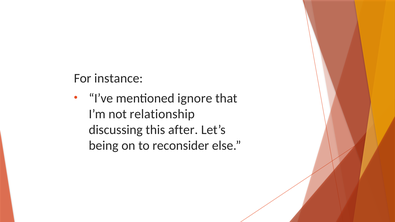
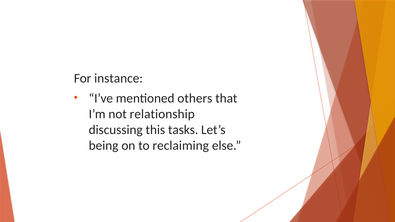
ignore: ignore -> others
after: after -> tasks
reconsider: reconsider -> reclaiming
